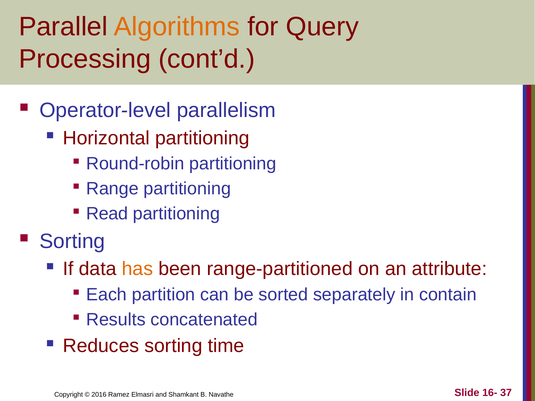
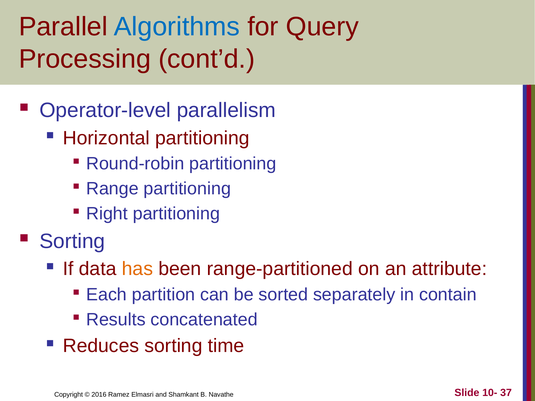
Algorithms colour: orange -> blue
Read: Read -> Right
16-: 16- -> 10-
